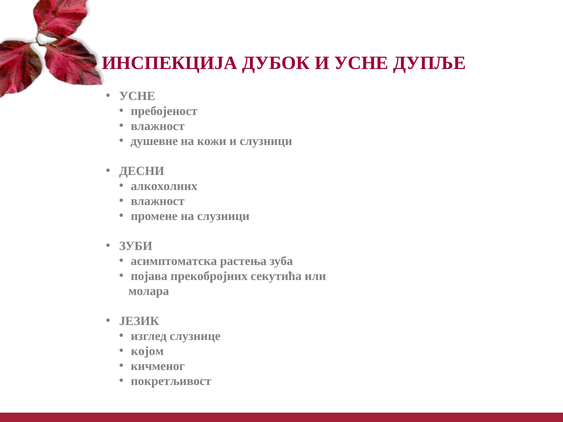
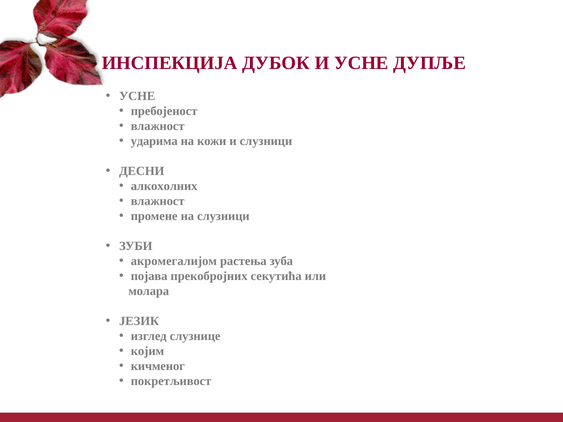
душевне: душевне -> ударима
асимптоматска: асимптоматска -> акромегалијом
којом: којом -> којим
